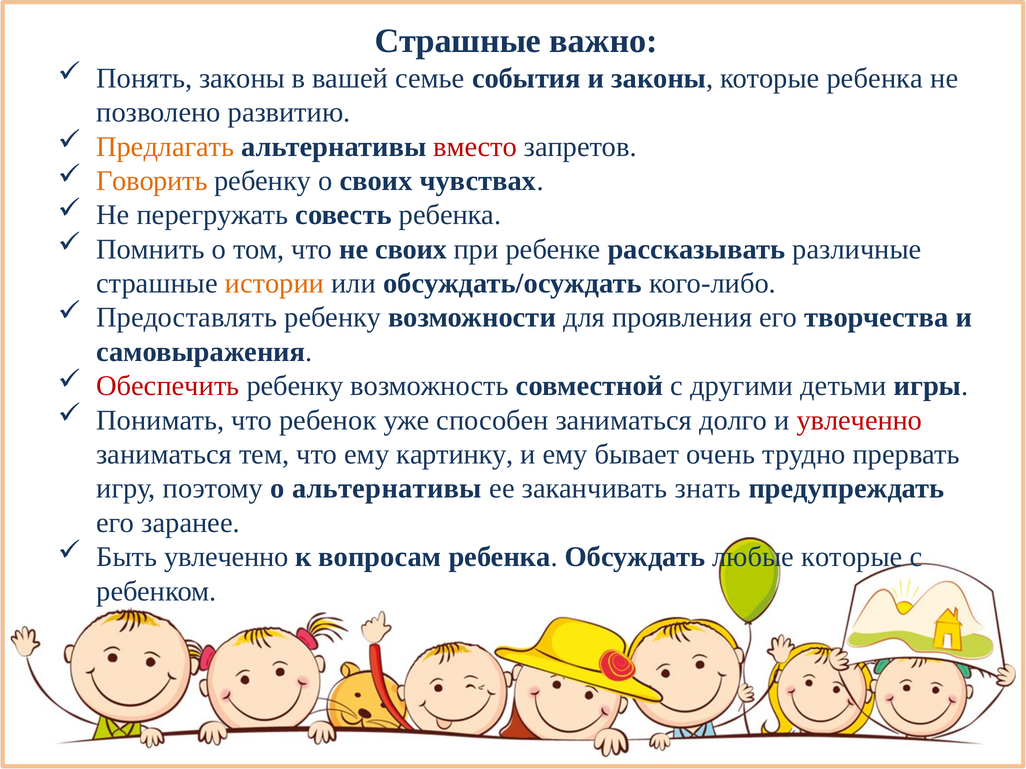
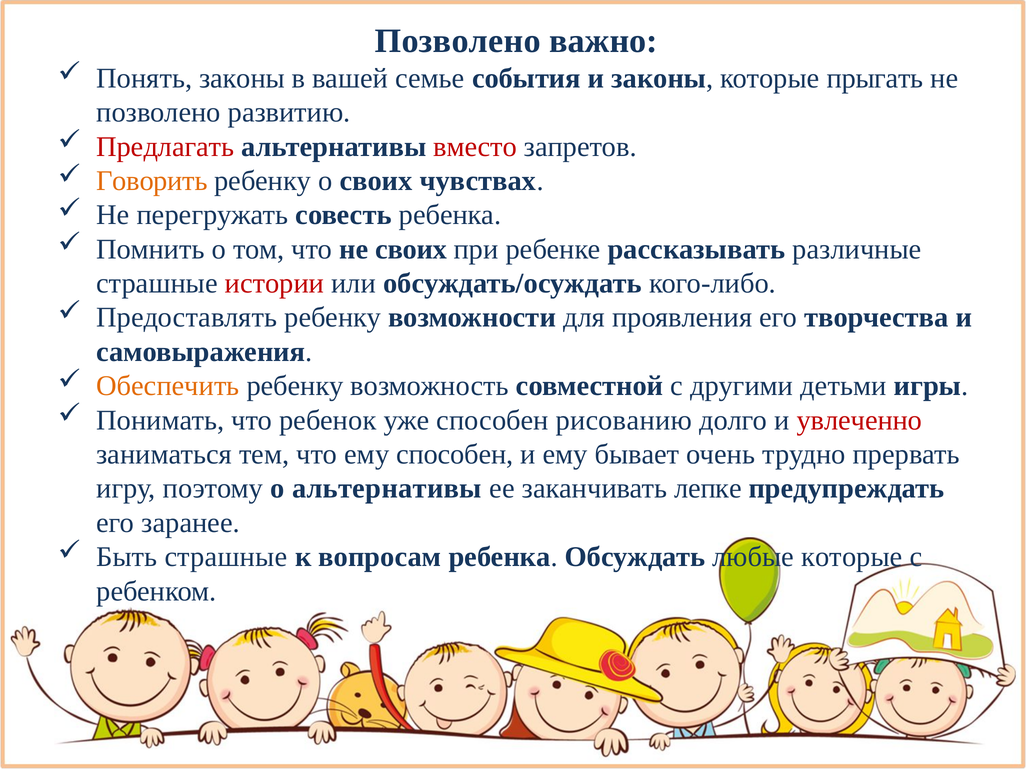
Страшные at (458, 41): Страшные -> Позволено
которые ребенка: ребенка -> прыгать
Предлагать colour: orange -> red
истории colour: orange -> red
Обеспечить colour: red -> orange
способен заниматься: заниматься -> рисованию
ему картинку: картинку -> способен
знать: знать -> лепке
Быть увлеченно: увлеченно -> страшные
